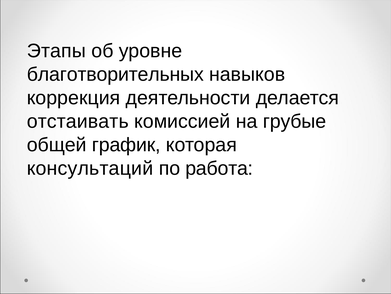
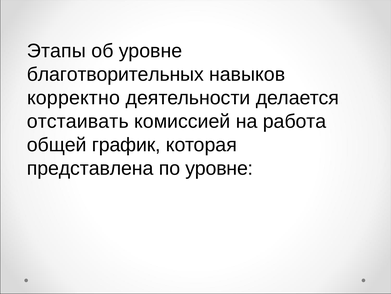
коррекция: коррекция -> корректно
грубые: грубые -> работа
консультаций: консультаций -> представлена
по работа: работа -> уровне
